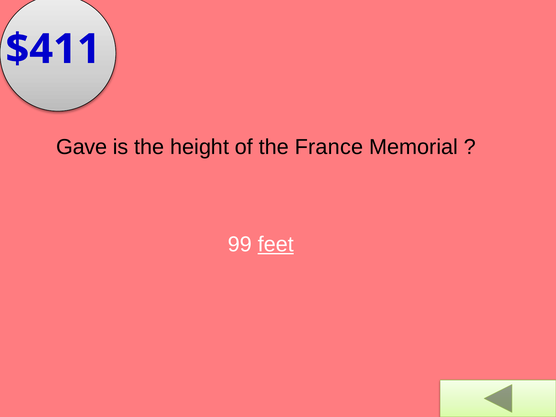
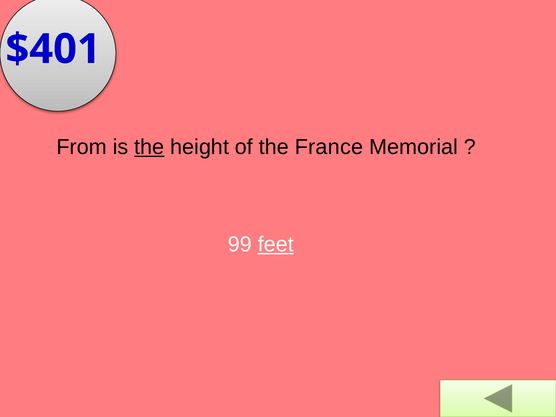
$411: $411 -> $401
Gave: Gave -> From
the at (149, 147) underline: none -> present
